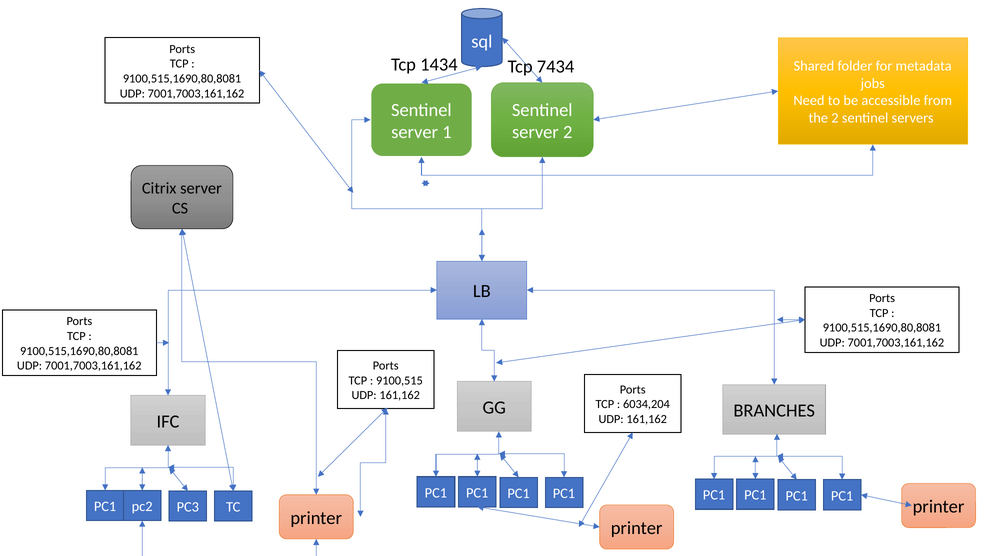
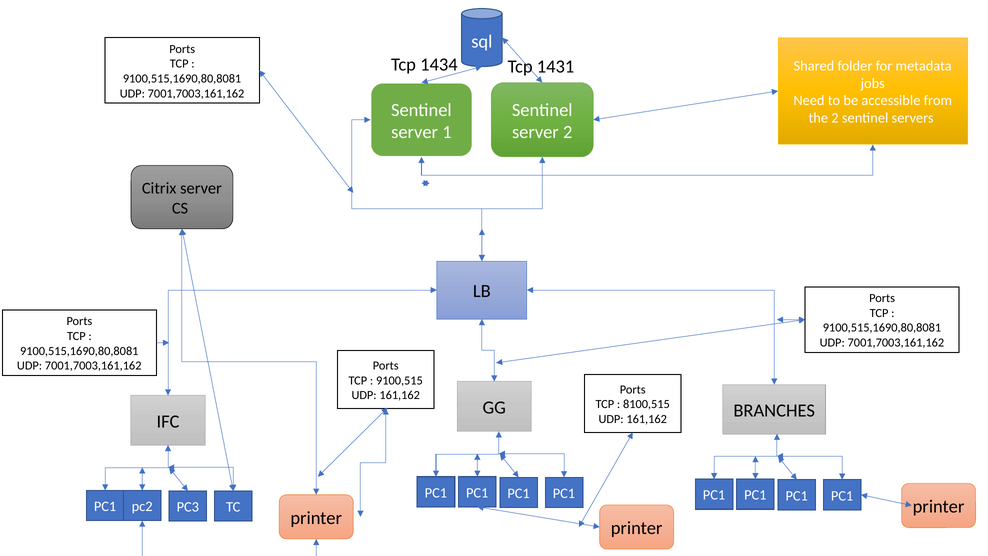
7434: 7434 -> 1431
6034,204: 6034,204 -> 8100,515
